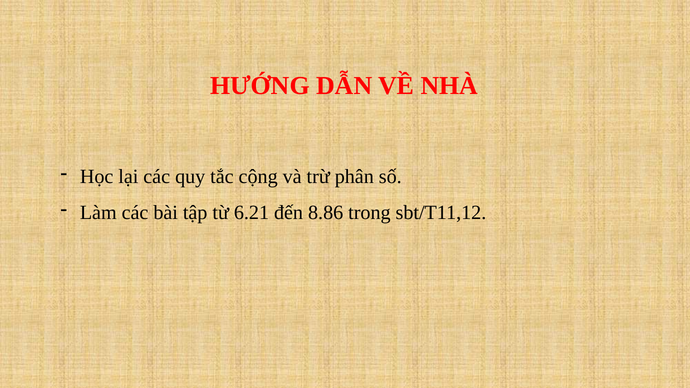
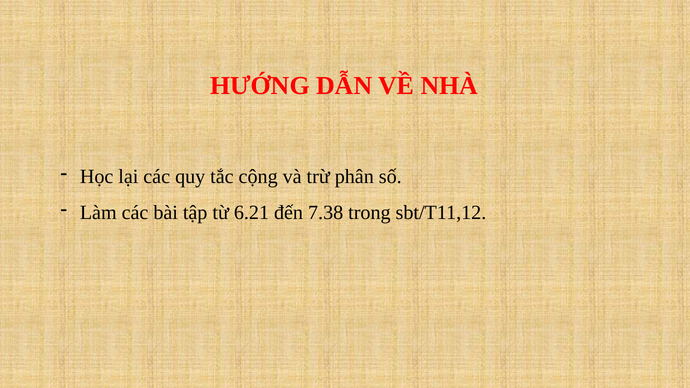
8.86: 8.86 -> 7.38
